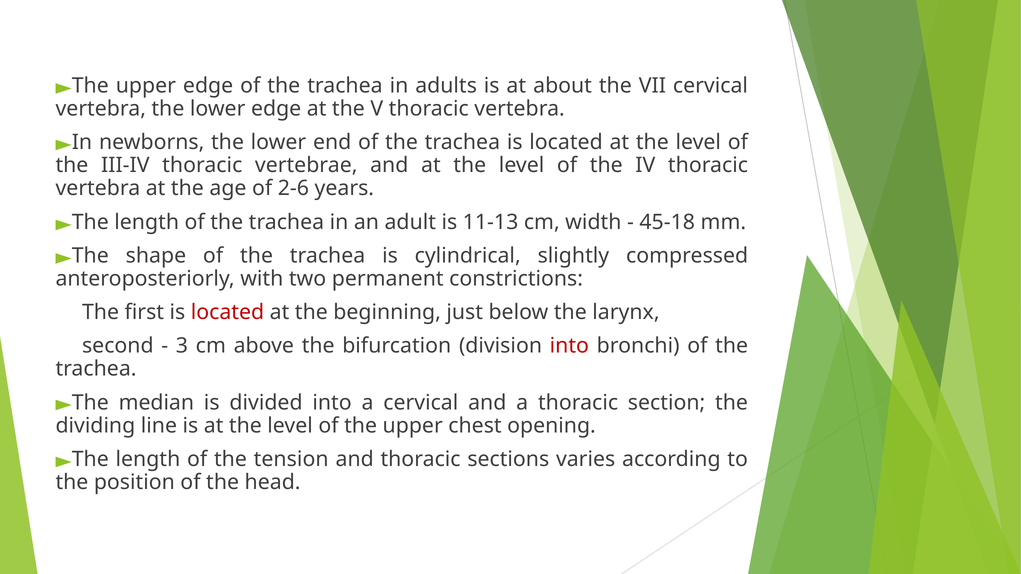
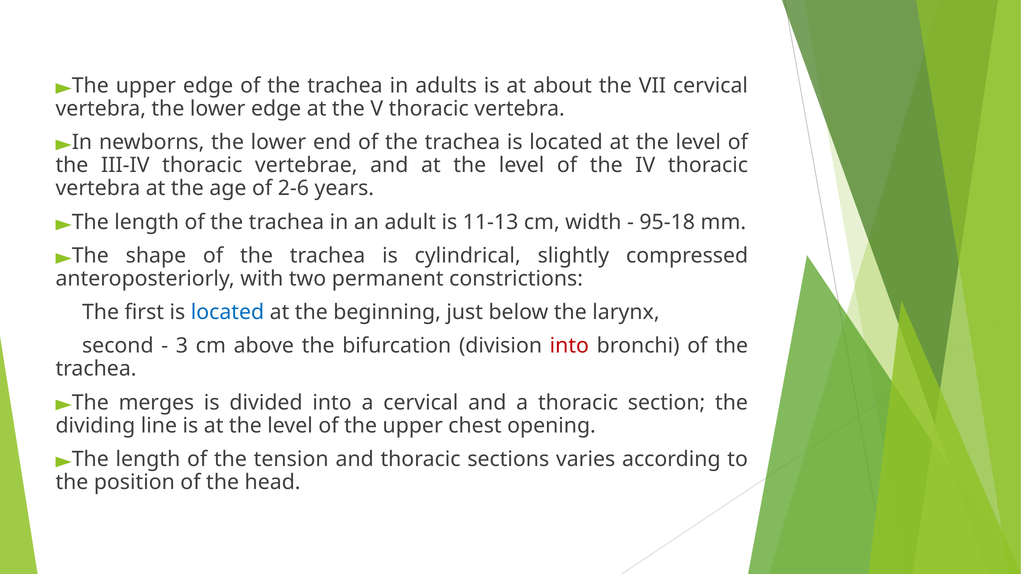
45-18: 45-18 -> 95-18
located at (227, 312) colour: red -> blue
median: median -> merges
